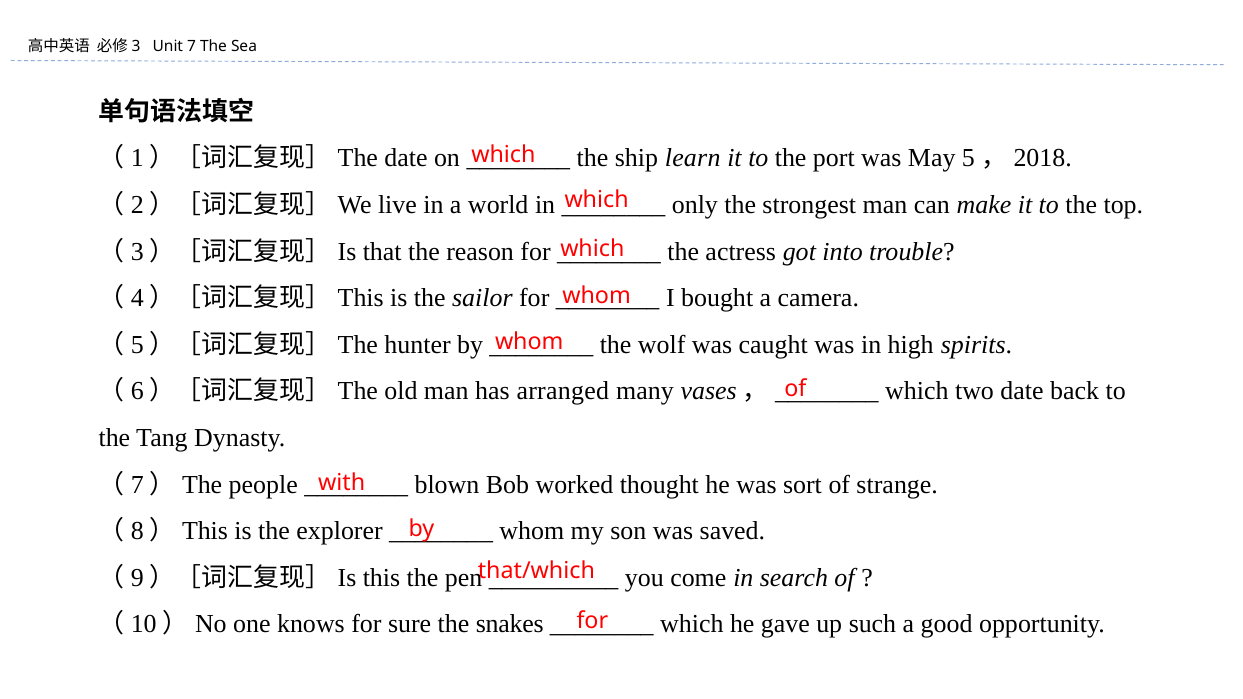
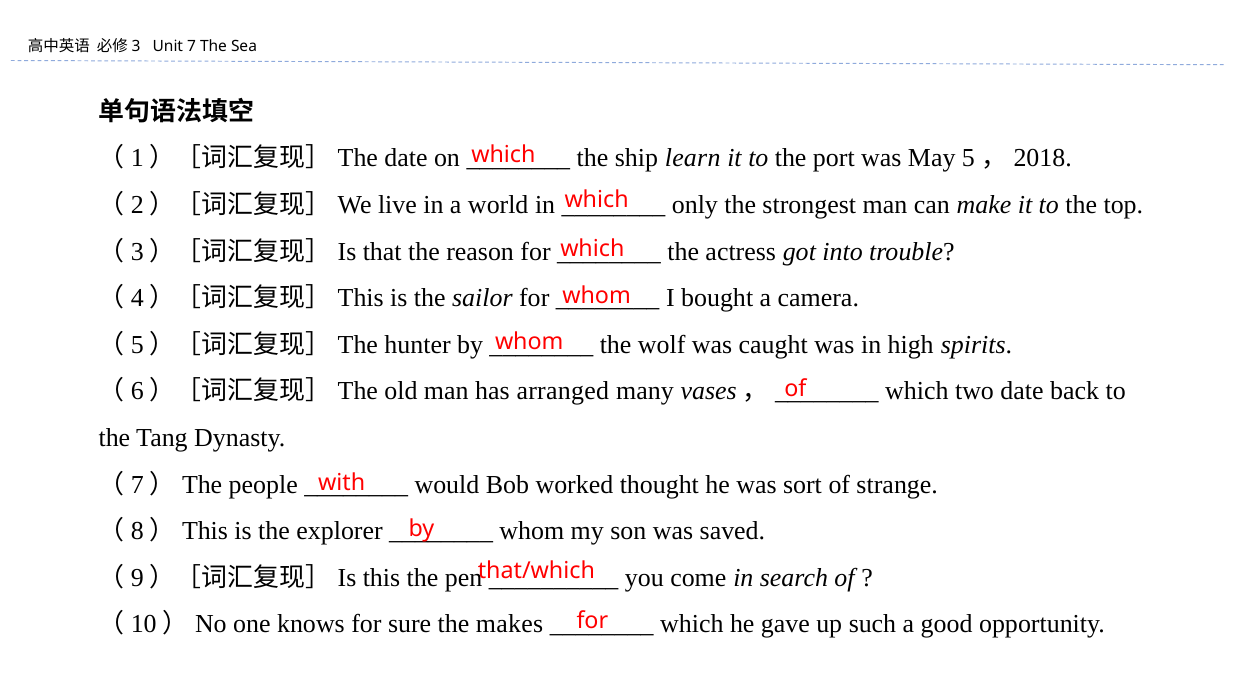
blown: blown -> would
snakes: snakes -> makes
